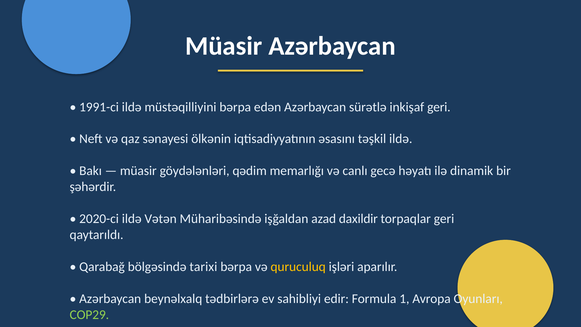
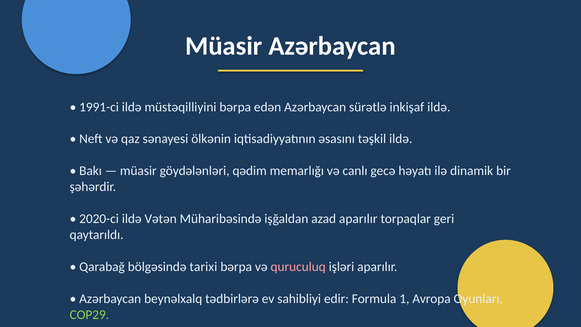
inkişaf geri: geri -> ildə
azad daxildir: daxildir -> aparılır
quruculuq colour: yellow -> pink
